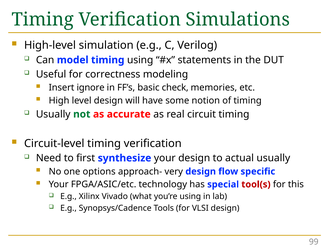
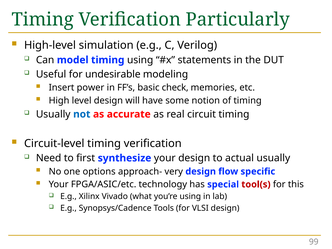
Simulations: Simulations -> Particularly
correctness: correctness -> undesirable
ignore: ignore -> power
not colour: green -> blue
